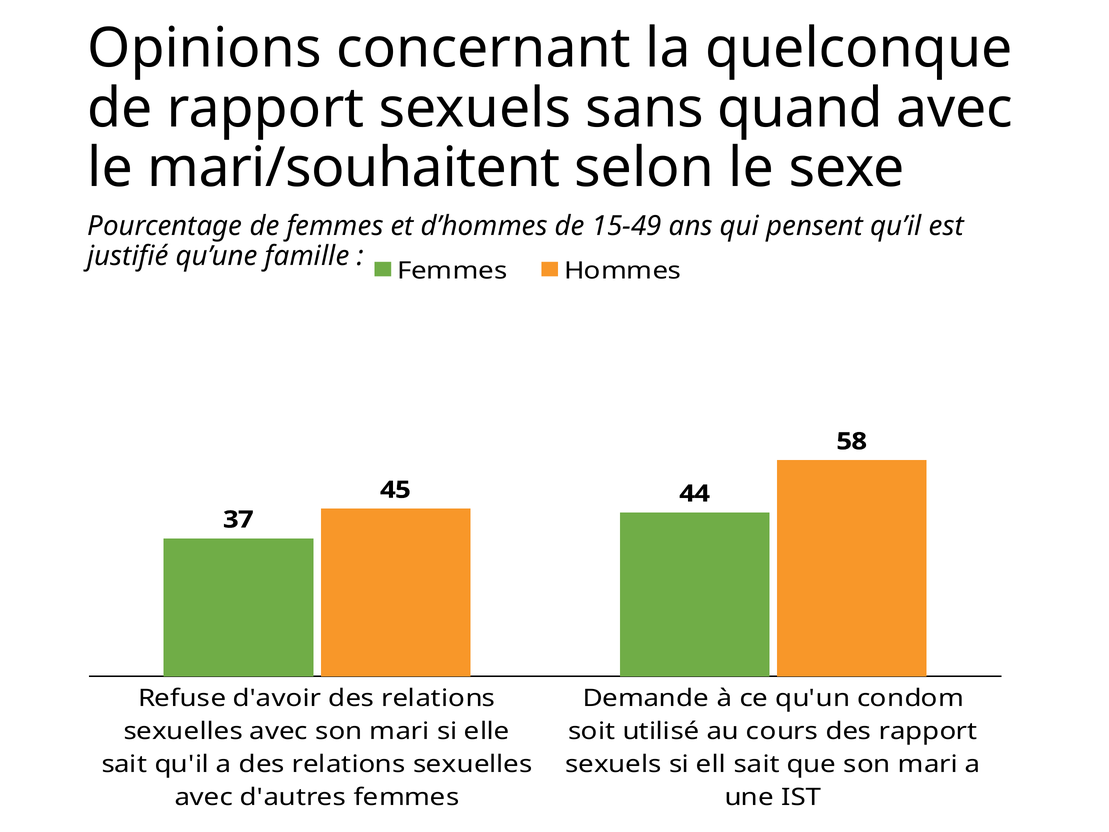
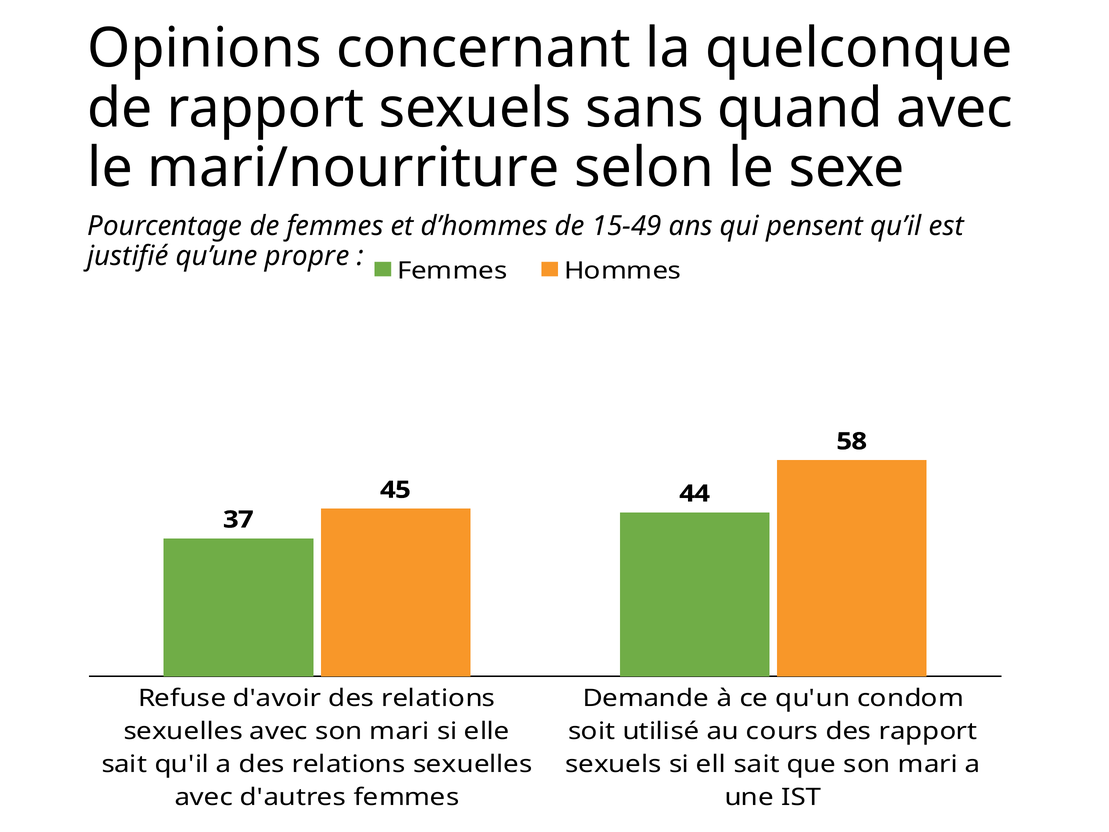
mari/souhaitent: mari/souhaitent -> mari/nourriture
famille: famille -> propre
